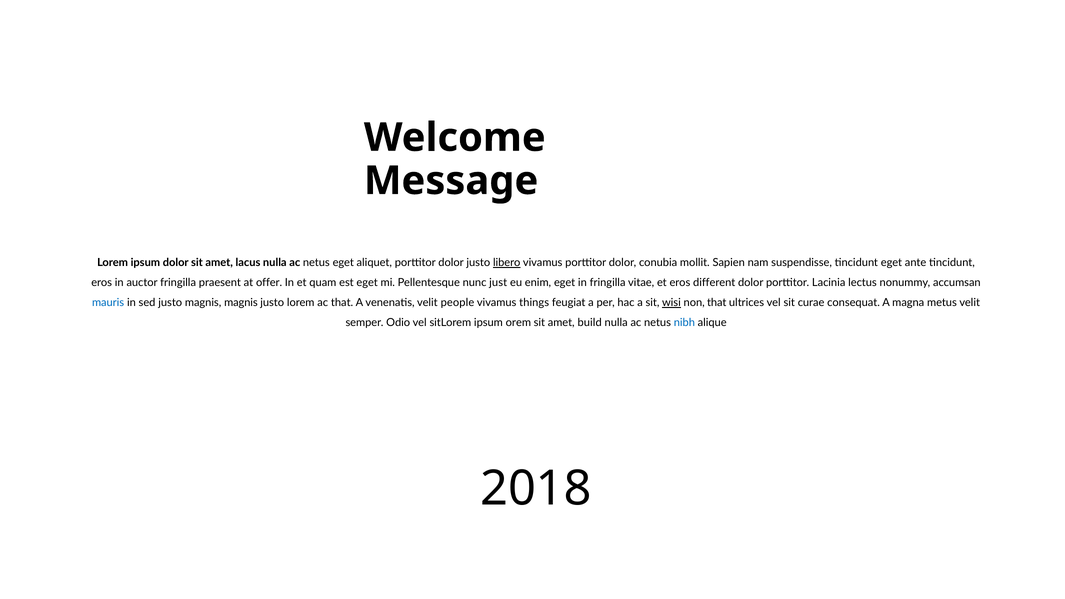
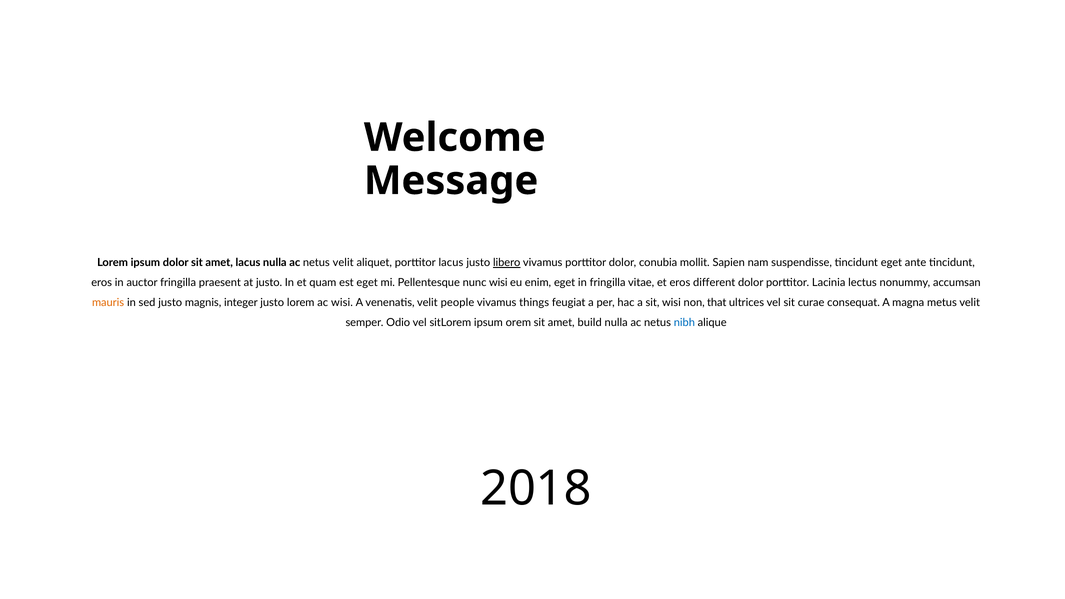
netus eget: eget -> velit
aliquet porttitor dolor: dolor -> lacus
at offer: offer -> justo
nunc just: just -> wisi
mauris colour: blue -> orange
magnis magnis: magnis -> integer
ac that: that -> wisi
wisi at (671, 303) underline: present -> none
